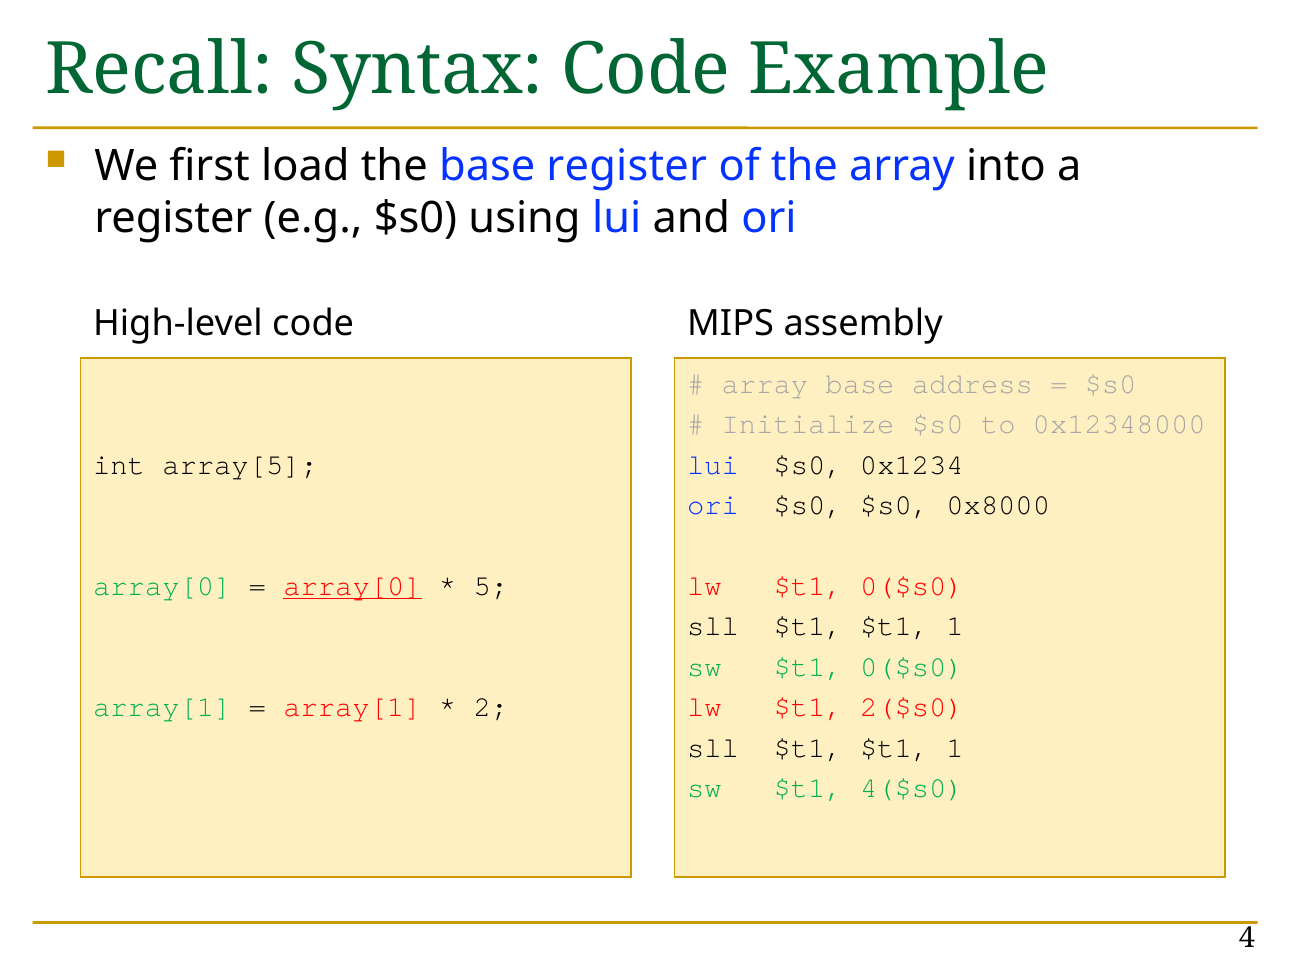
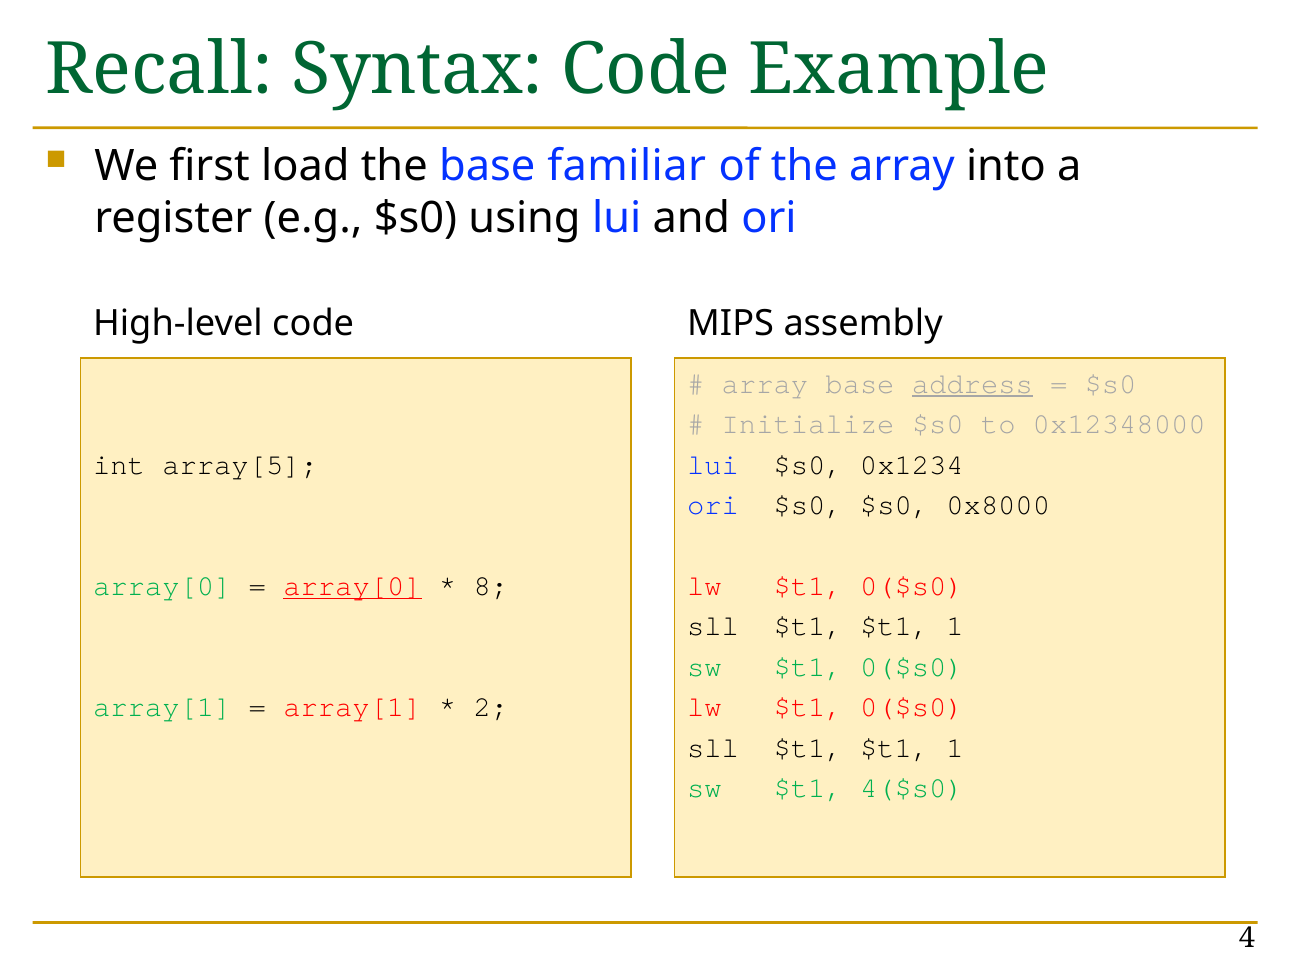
base register: register -> familiar
address underline: none -> present
5: 5 -> 8
2($s0 at (912, 707): 2($s0 -> 0($s0
